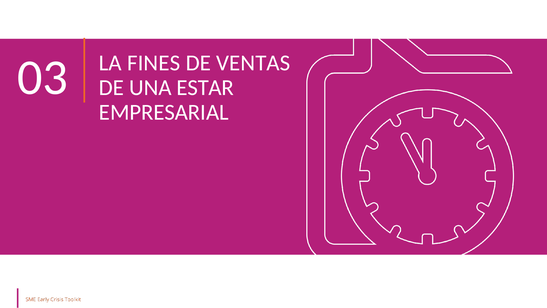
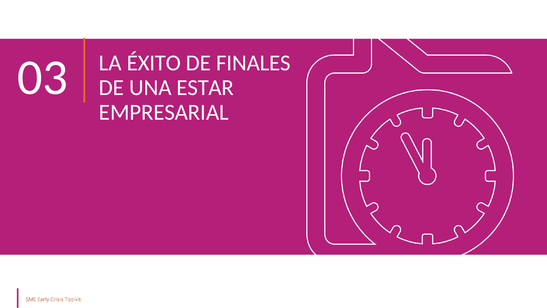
FINES: FINES -> ÉXITO
VENTAS: VENTAS -> FINALES
